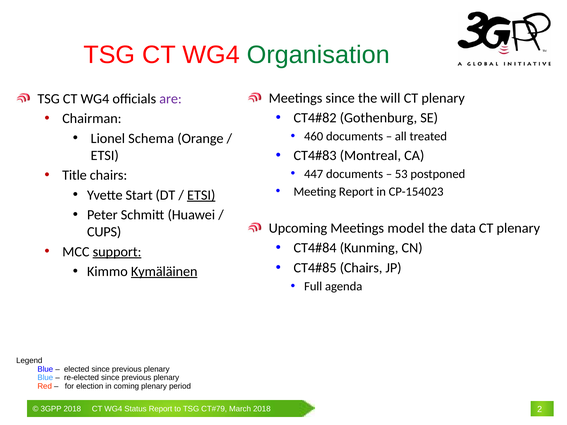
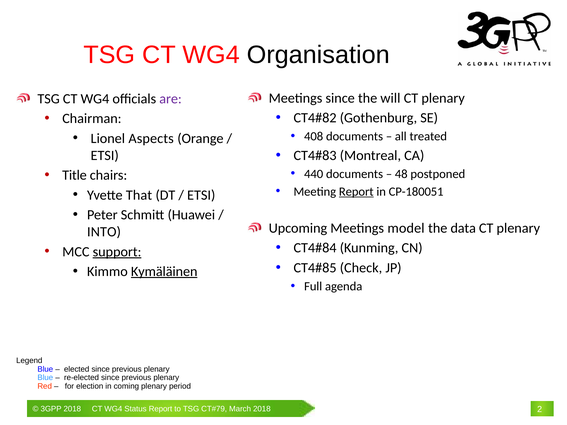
Organisation colour: green -> black
460: 460 -> 408
Schema: Schema -> Aspects
447: 447 -> 440
53: 53 -> 48
Report at (356, 192) underline: none -> present
CP-154023: CP-154023 -> CP-180051
Start: Start -> That
ETSI at (201, 195) underline: present -> none
CUPS: CUPS -> INTO
Chairs at (361, 268): Chairs -> Check
